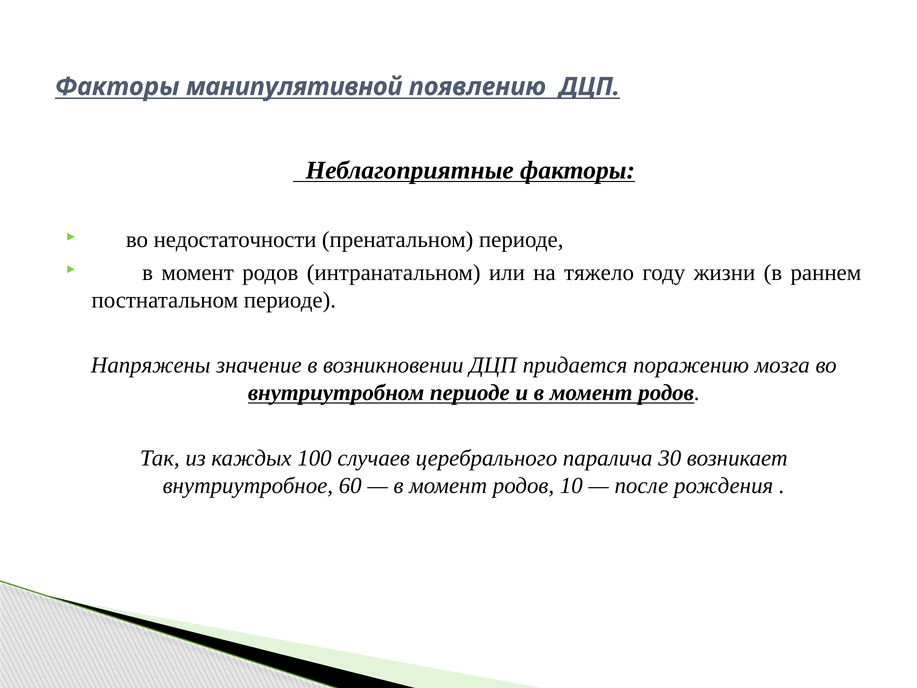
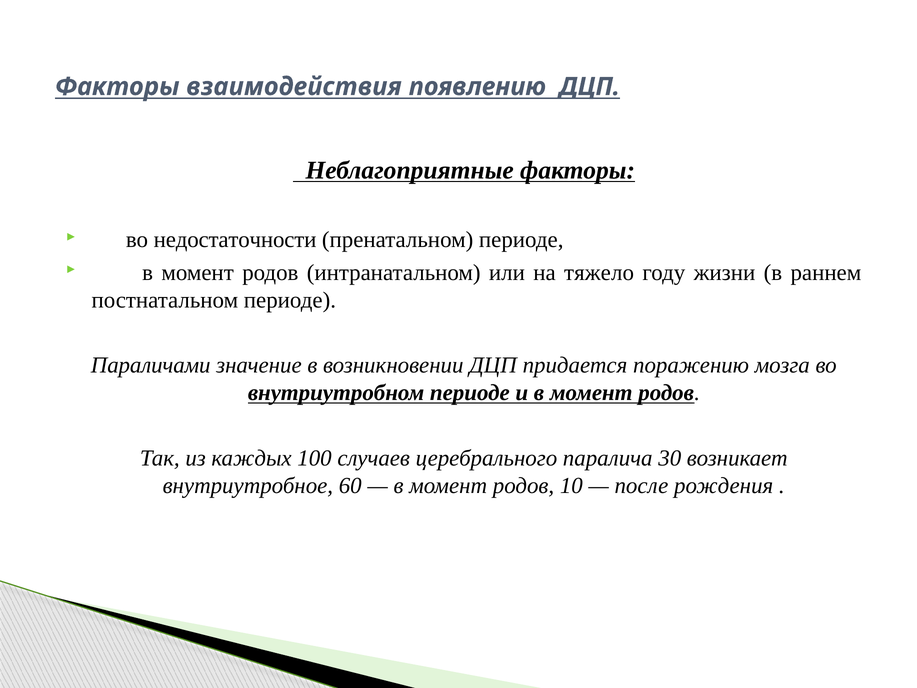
манипулятивной: манипулятивной -> взаимодействия
Напряжены: Напряжены -> Параличами
